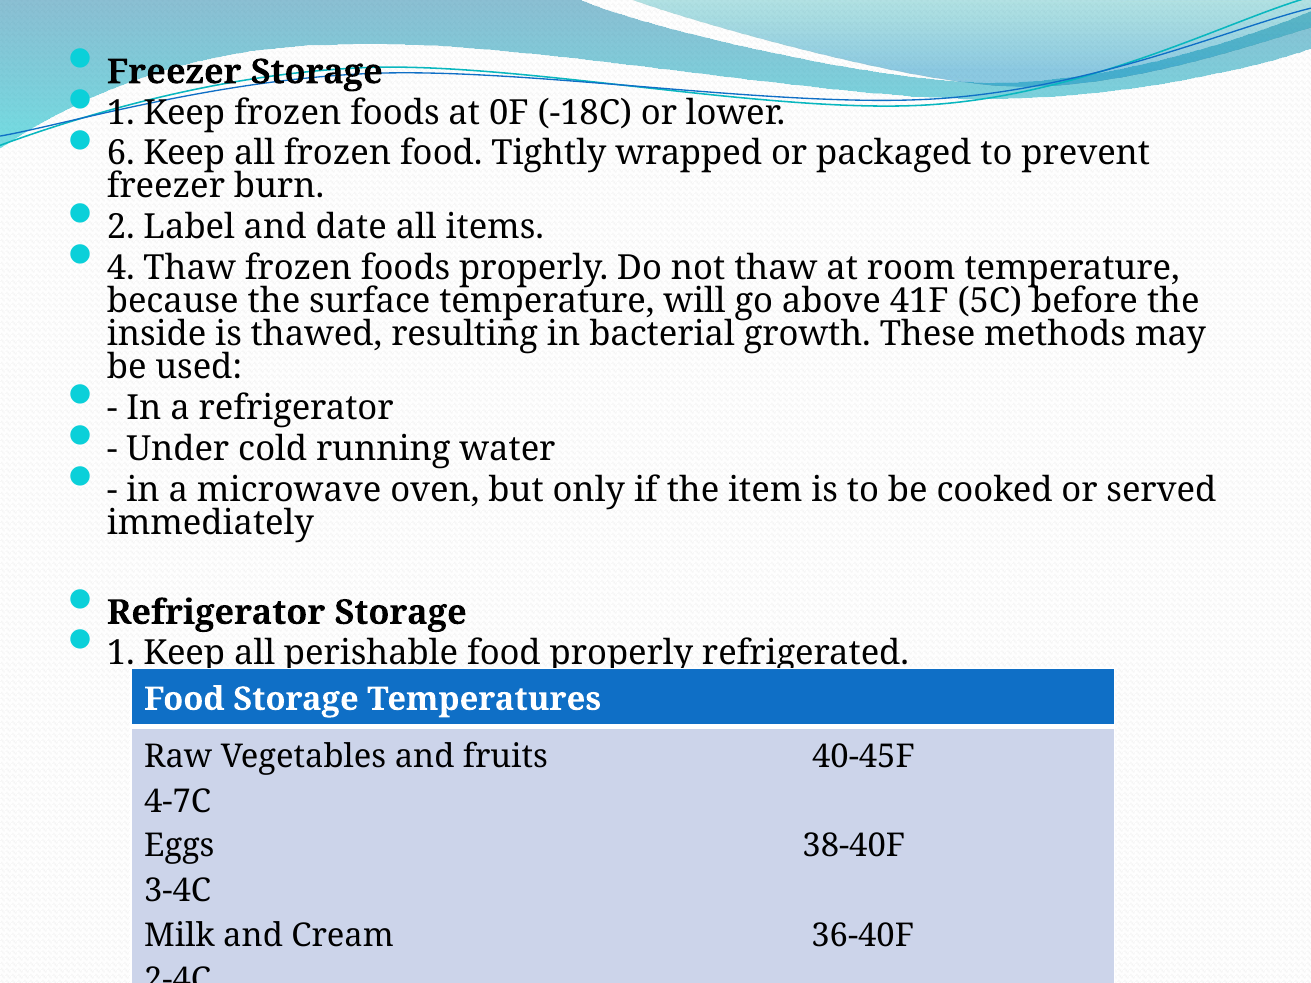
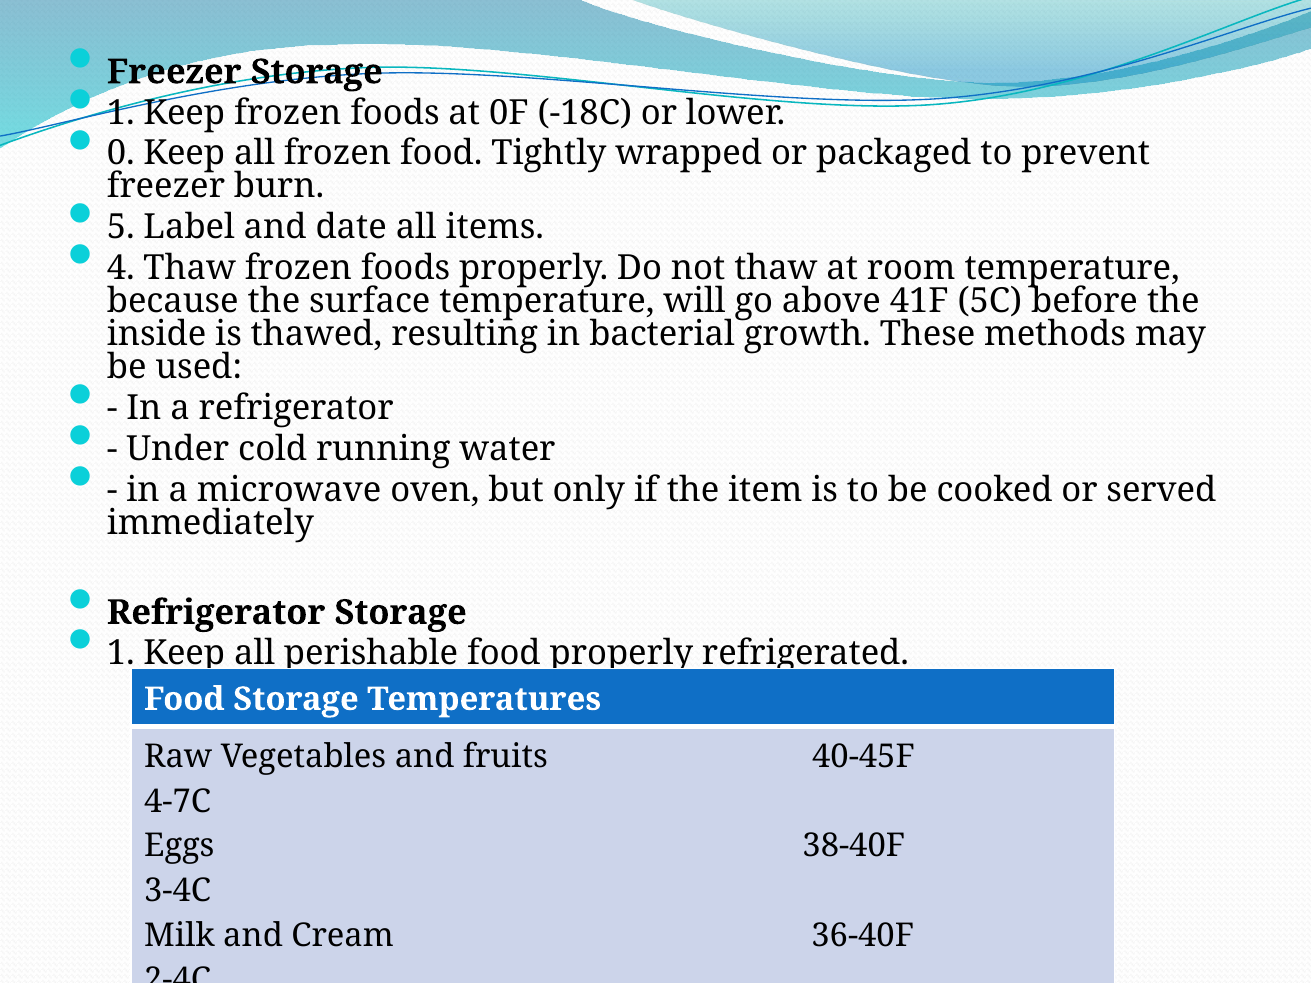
6: 6 -> 0
2: 2 -> 5
